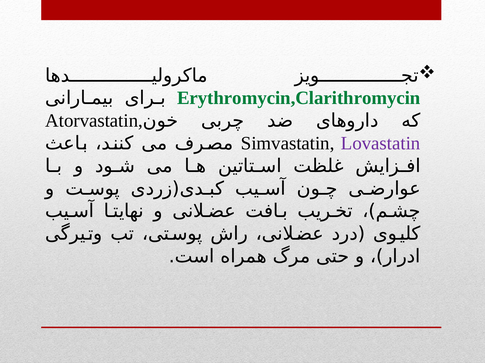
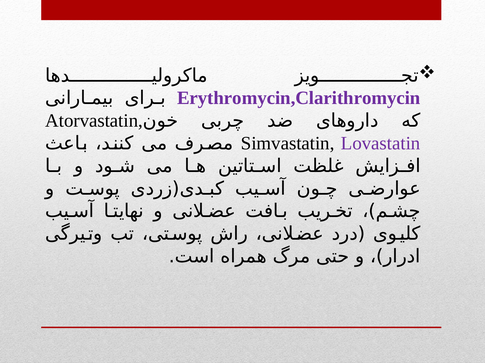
Erythromycin,Clarithromycin colour: green -> purple
